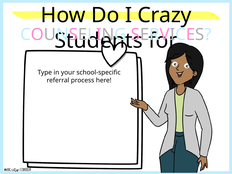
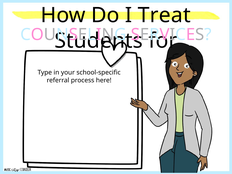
Crazy: Crazy -> Treat
